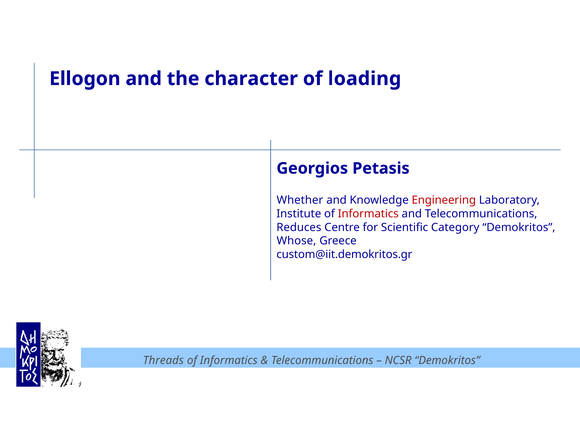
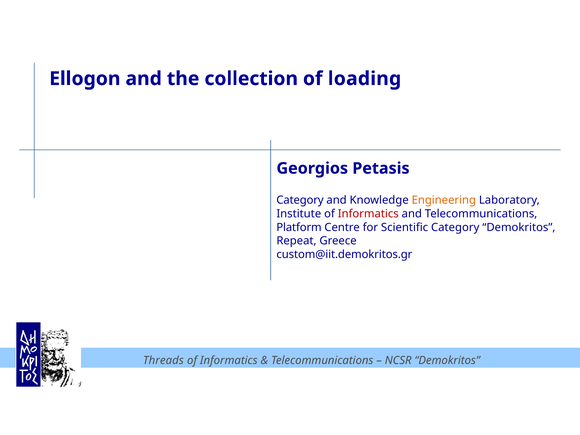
character: character -> collection
Whether at (300, 200): Whether -> Category
Engineering colour: red -> orange
Reduces: Reduces -> Platform
Whose: Whose -> Repeat
